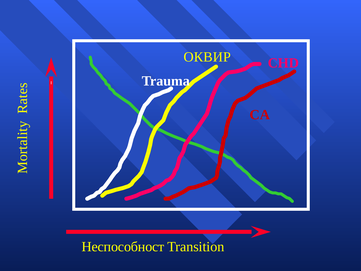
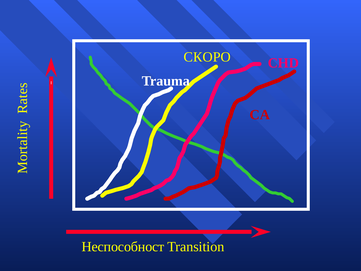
ОКВИР: ОКВИР -> СКОРО
